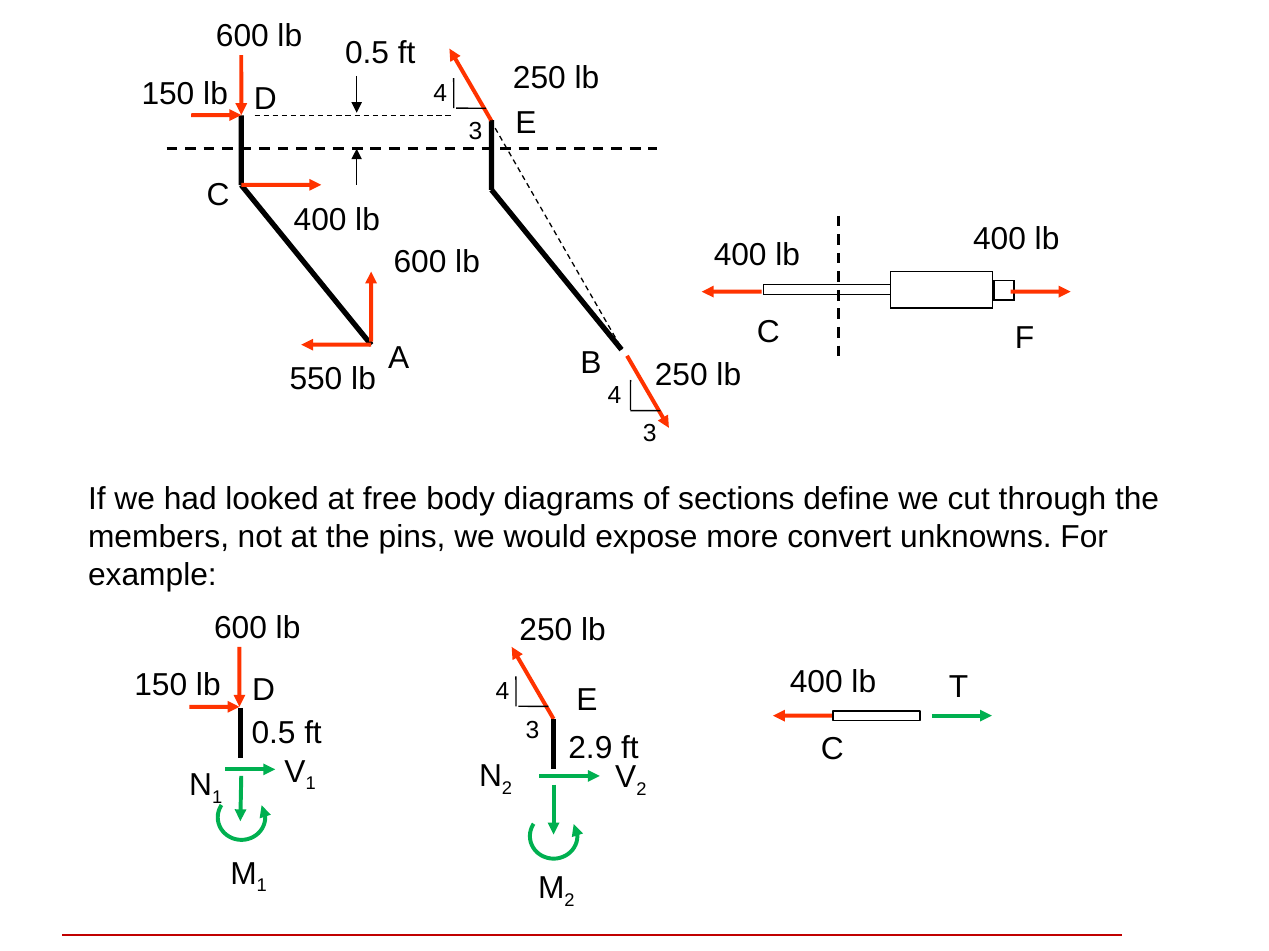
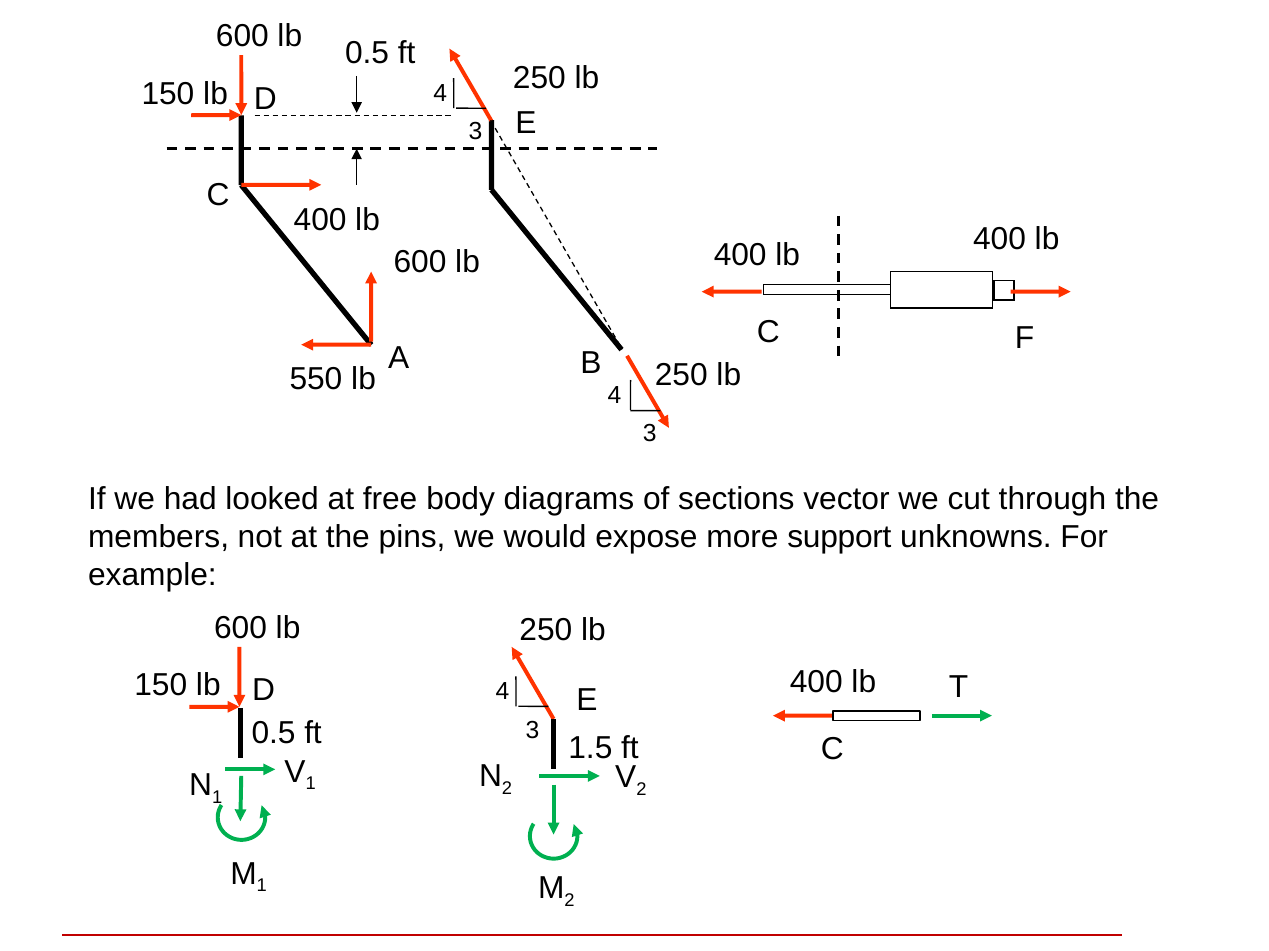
define: define -> vector
convert: convert -> support
2.9: 2.9 -> 1.5
